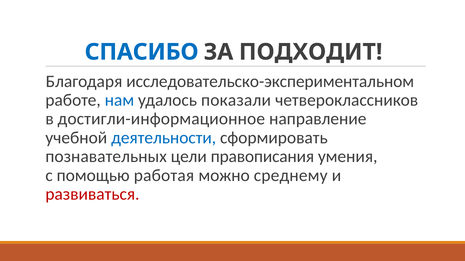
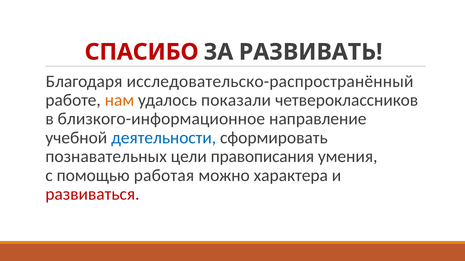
СПАСИБО colour: blue -> red
ПОДХОДИТ: ПОДХОДИТ -> РАЗВИВАТЬ
исследовательско-экспериментальном: исследовательско-экспериментальном -> исследовательско-распространённый
нам colour: blue -> orange
достигли-информационное: достигли-информационное -> близкого-информационное
среднему: среднему -> характера
